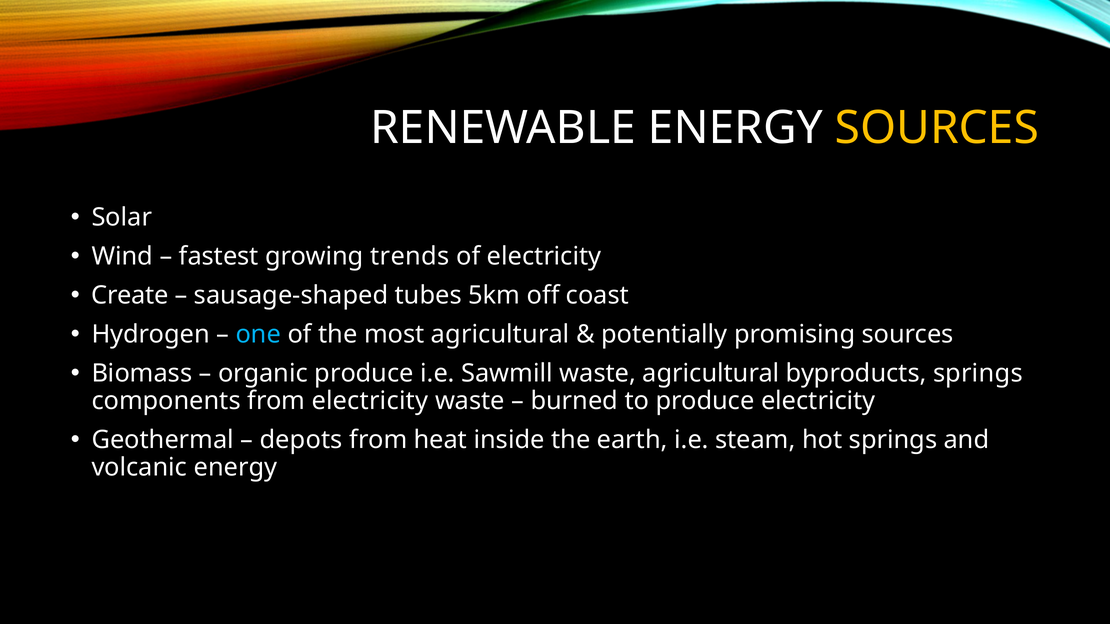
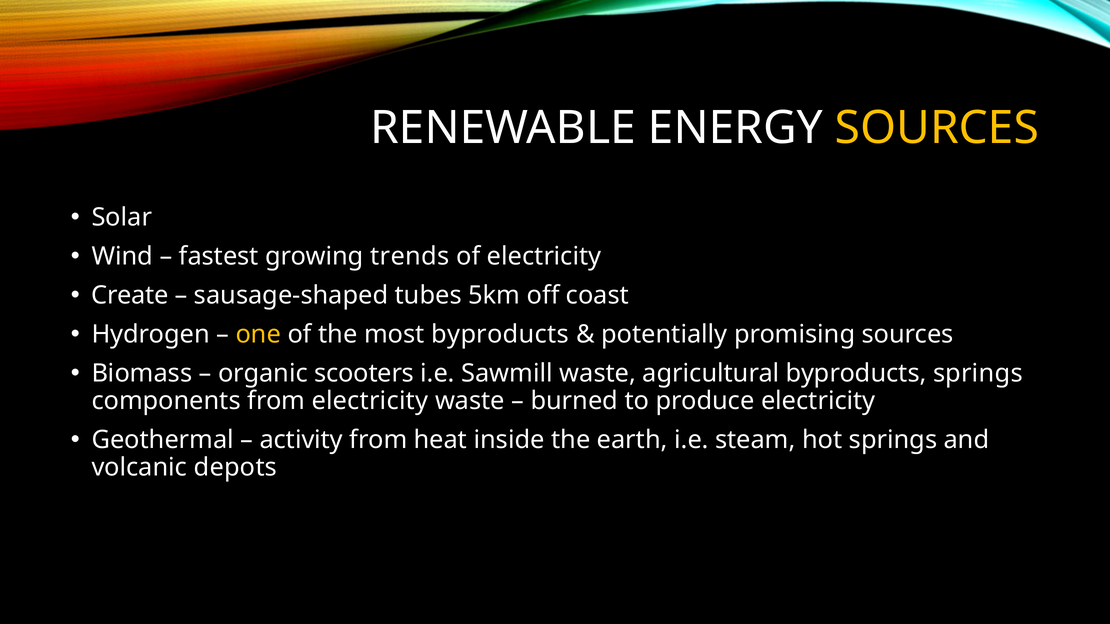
one colour: light blue -> yellow
most agricultural: agricultural -> byproducts
organic produce: produce -> scooters
depots: depots -> activity
volcanic energy: energy -> depots
